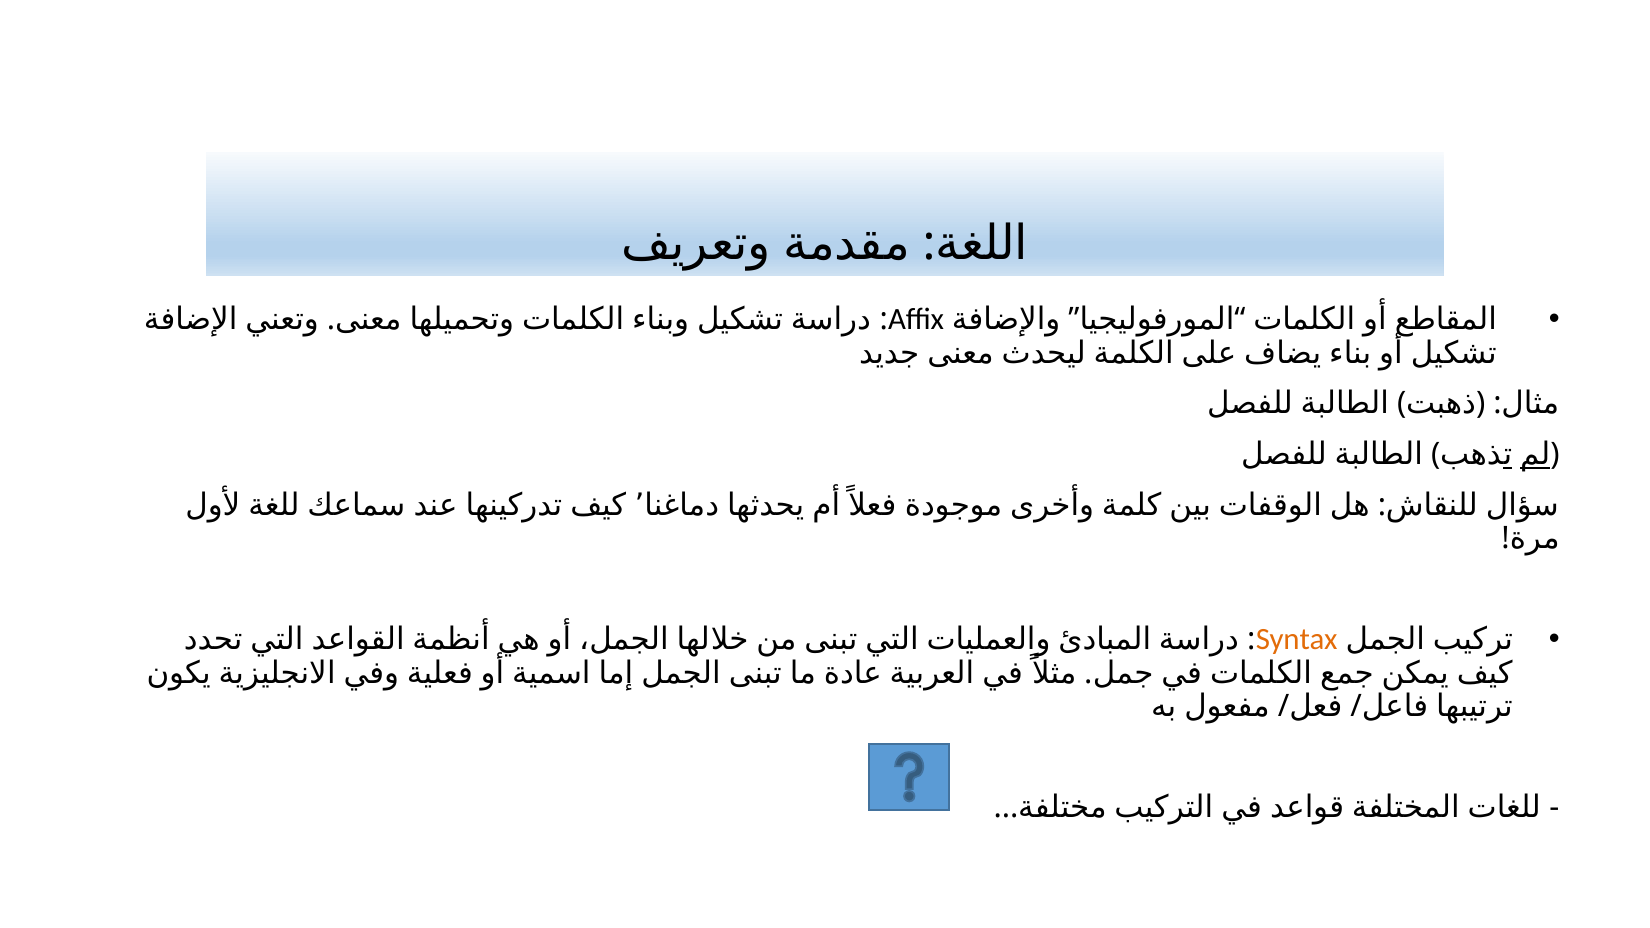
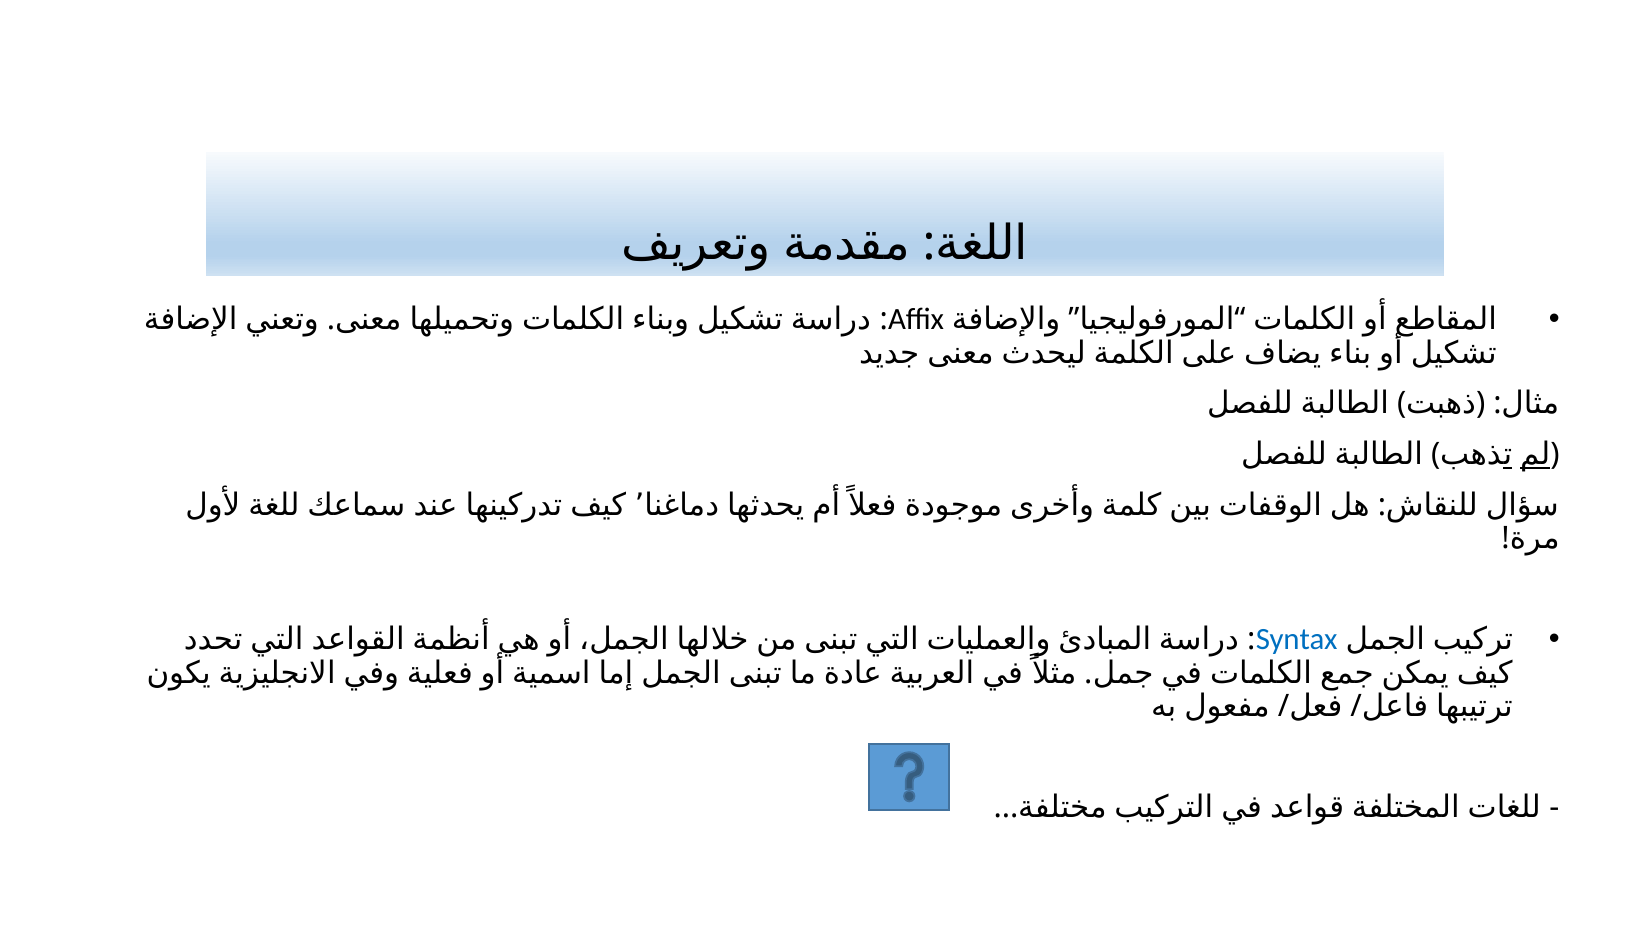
Syntax colour: orange -> blue
